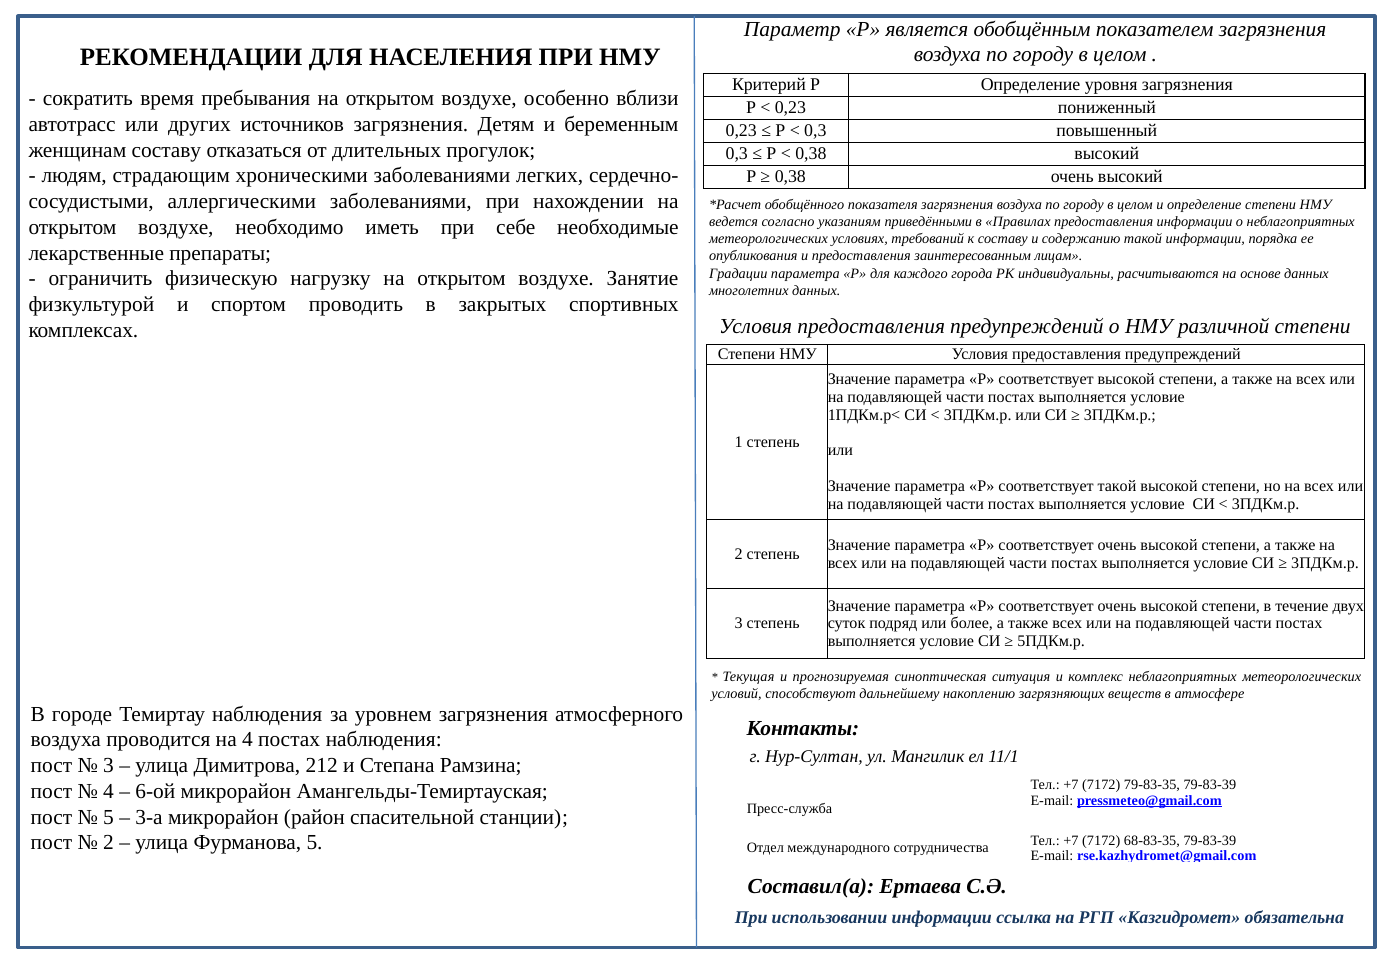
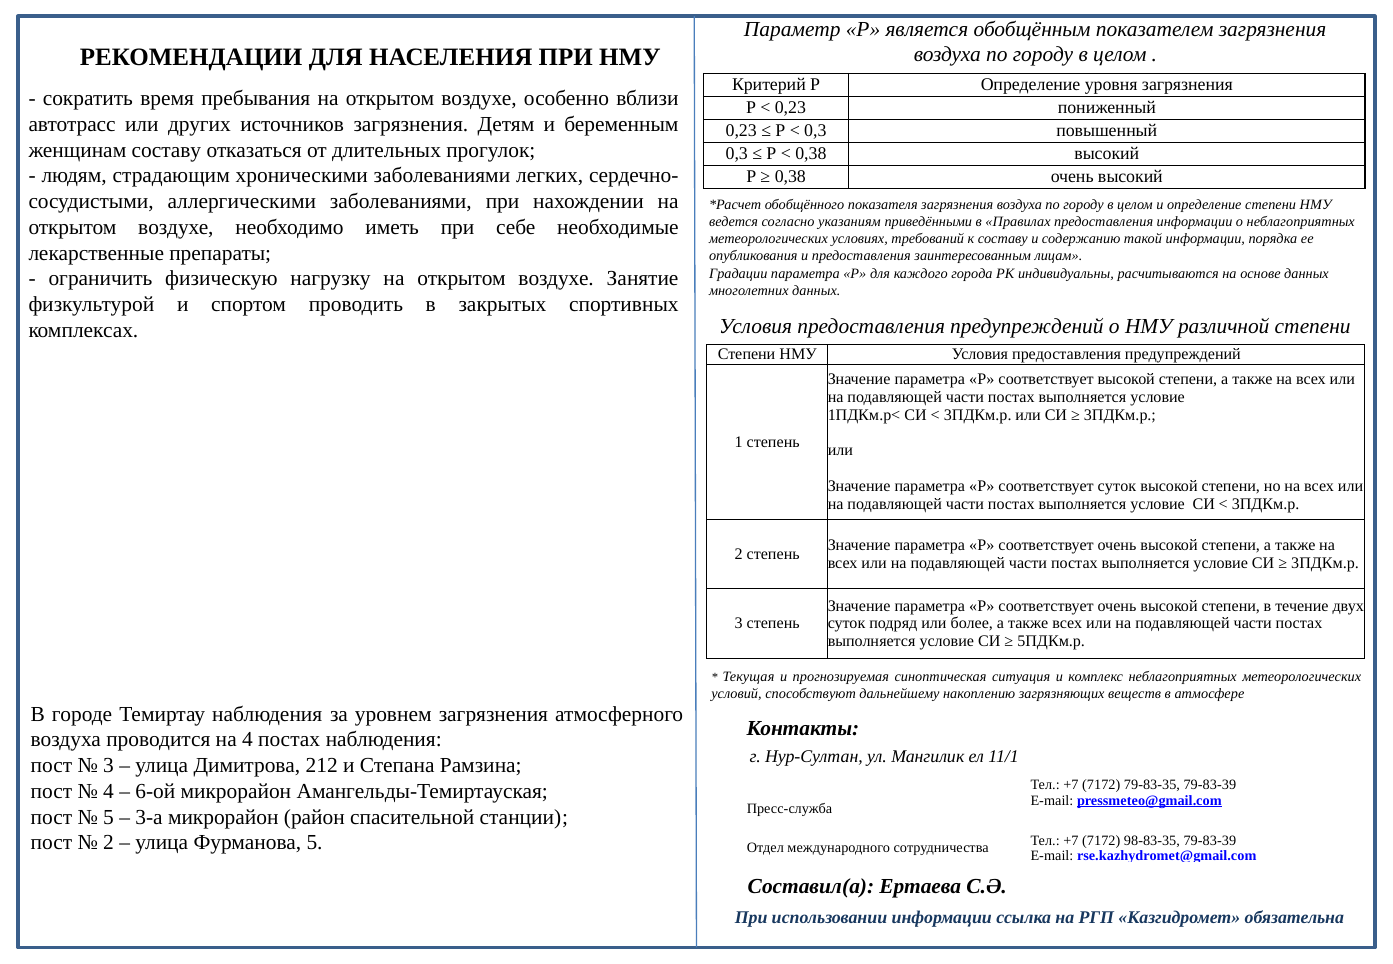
соответствует такой: такой -> суток
68-83-35: 68-83-35 -> 98-83-35
